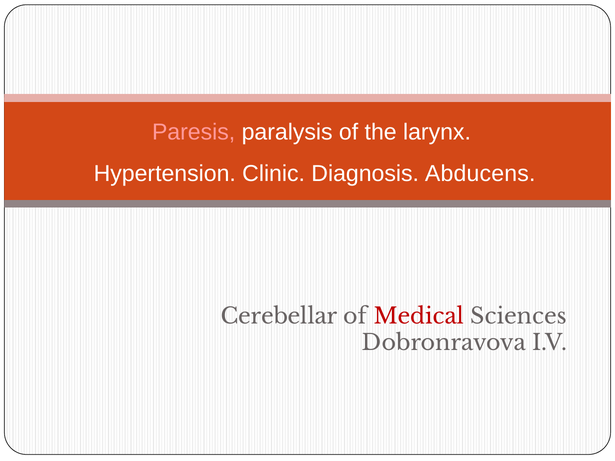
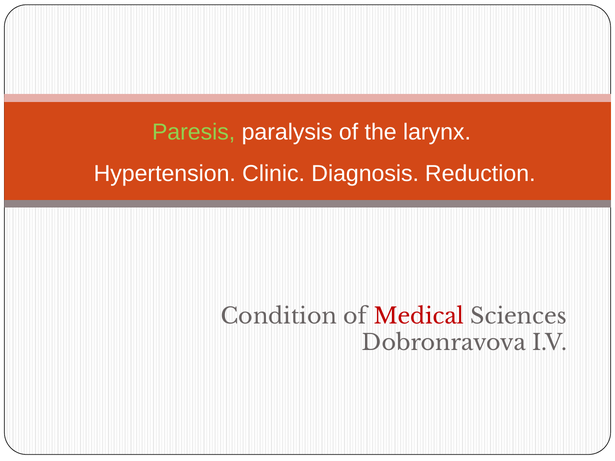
Paresis colour: pink -> light green
Abducens: Abducens -> Reduction
Cerebellar: Cerebellar -> Condition
